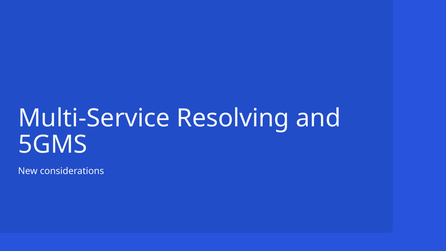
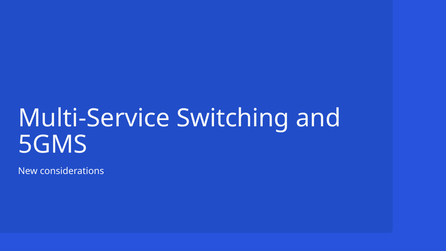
Resolving: Resolving -> Switching
